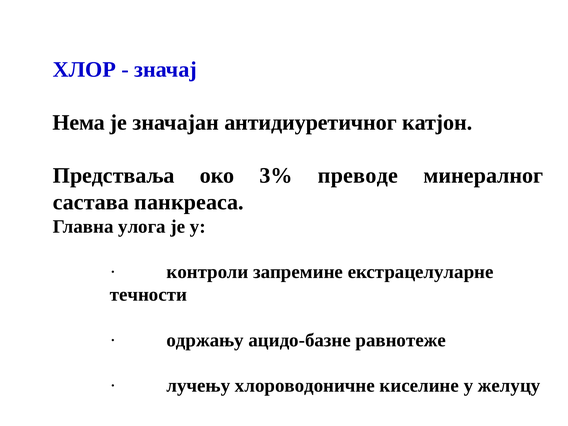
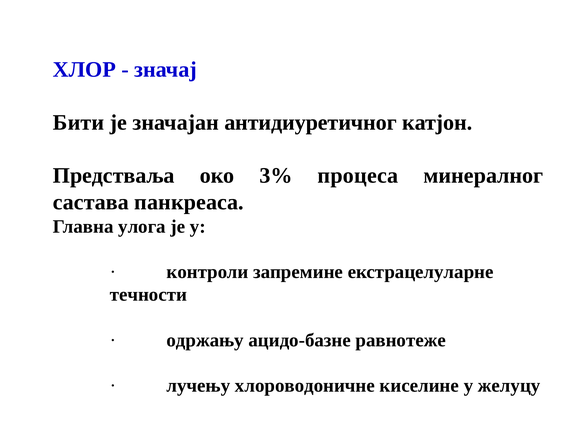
Нема: Нема -> Бити
преводе: преводе -> процеса
